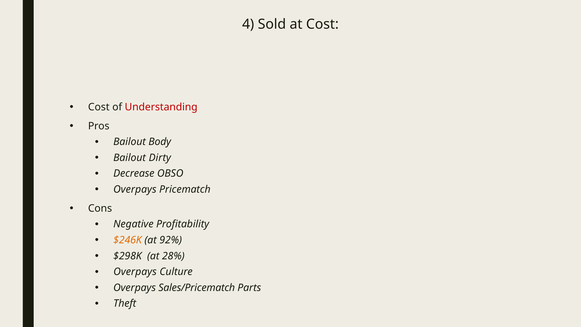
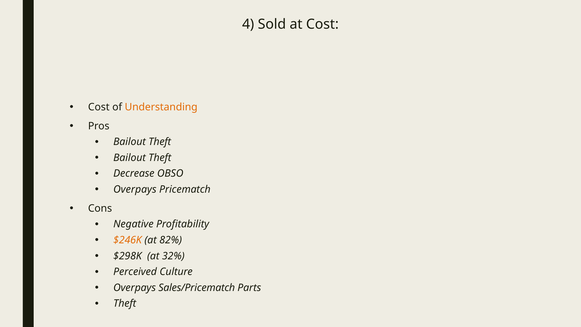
Understanding colour: red -> orange
Body at (160, 142): Body -> Theft
Dirty at (160, 158): Dirty -> Theft
92%: 92% -> 82%
28%: 28% -> 32%
Overpays at (135, 272): Overpays -> Perceived
